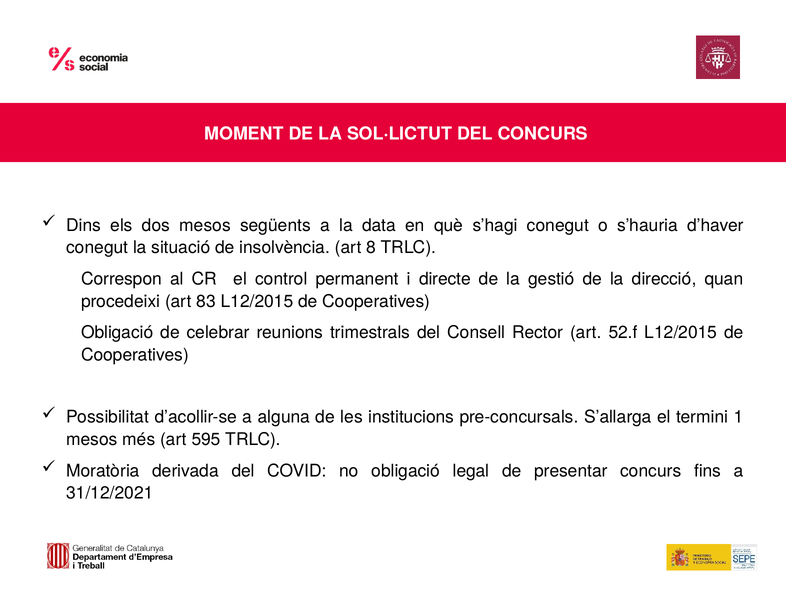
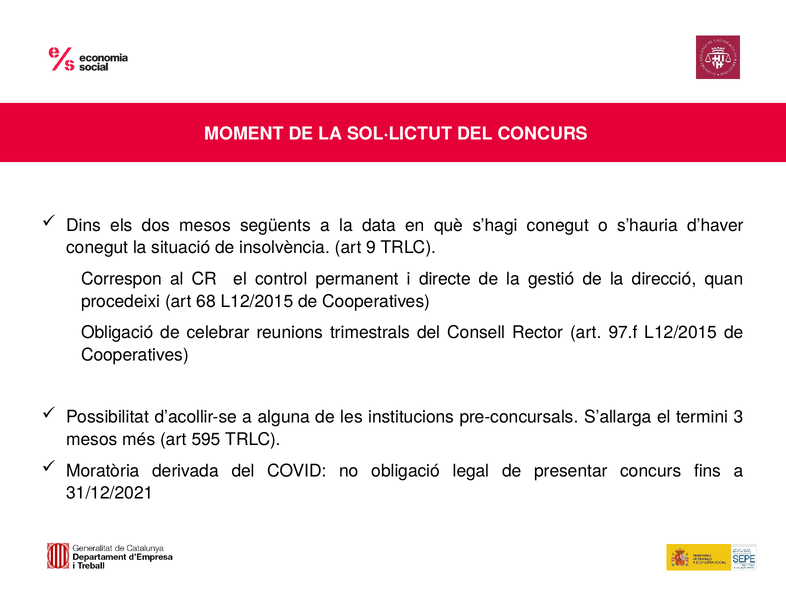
8: 8 -> 9
83: 83 -> 68
52.f: 52.f -> 97.f
1: 1 -> 3
